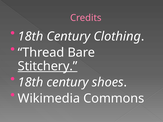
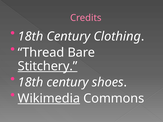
Wikimedia underline: none -> present
